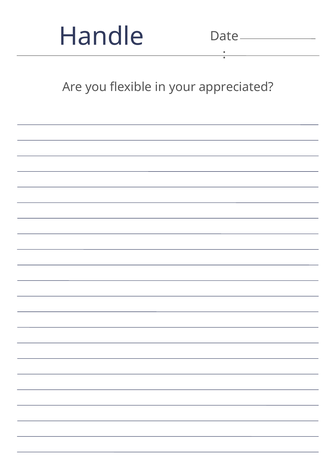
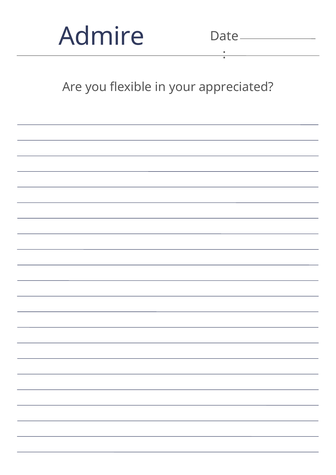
Handle: Handle -> Admire
